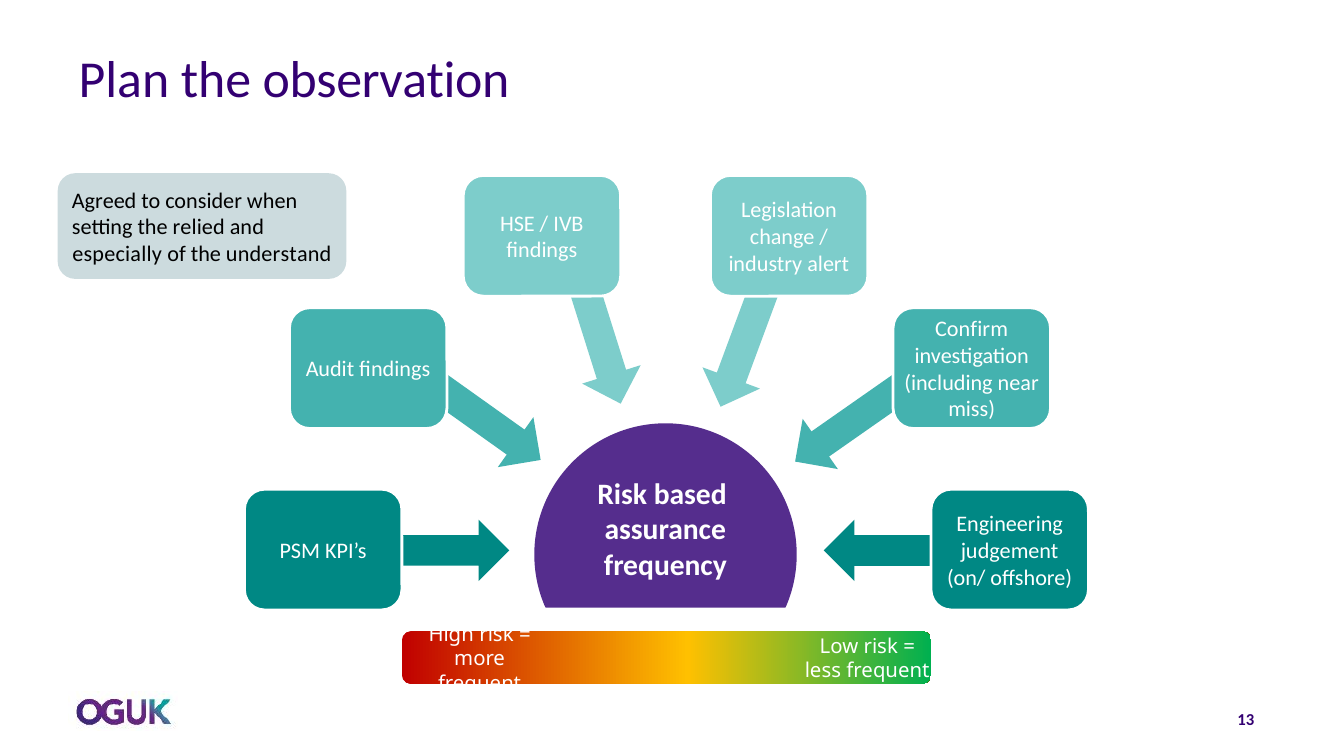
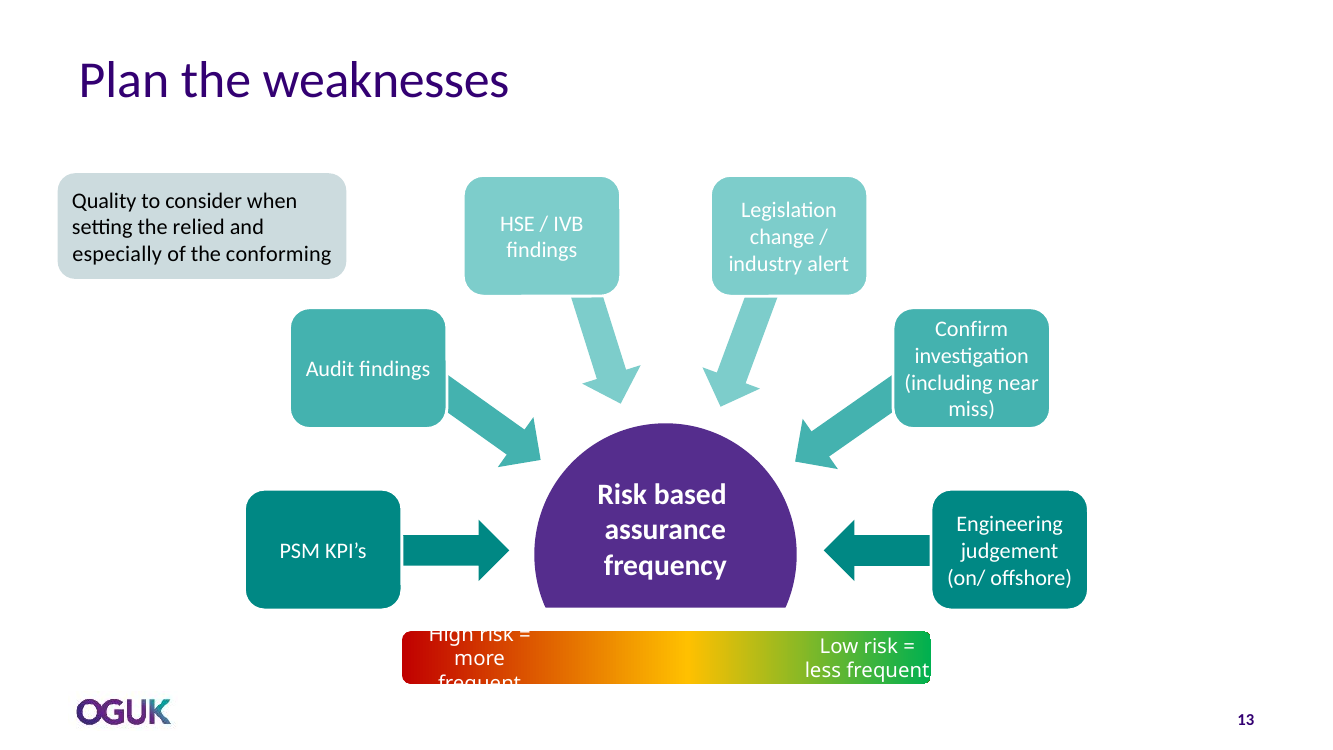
observation: observation -> weaknesses
Agreed: Agreed -> Quality
understand: understand -> conforming
